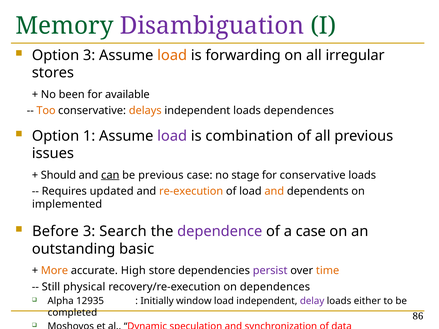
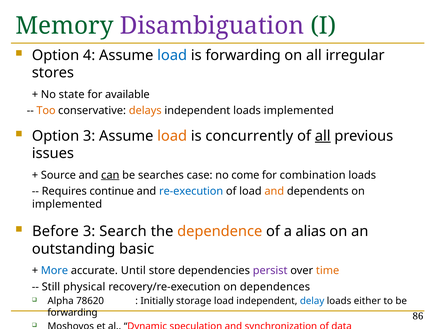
Option 3: 3 -> 4
load at (172, 55) colour: orange -> blue
been: been -> state
loads dependences: dependences -> implemented
Option 1: 1 -> 3
load at (172, 136) colour: purple -> orange
combination: combination -> concurrently
all at (323, 136) underline: none -> present
Should: Should -> Source
be previous: previous -> searches
stage: stage -> come
for conservative: conservative -> combination
updated: updated -> continue
re-execution colour: orange -> blue
dependence at (220, 232) colour: purple -> orange
a case: case -> alias
More colour: orange -> blue
High: High -> Until
12935: 12935 -> 78620
window: window -> storage
delay colour: purple -> blue
completed at (72, 313): completed -> forwarding
